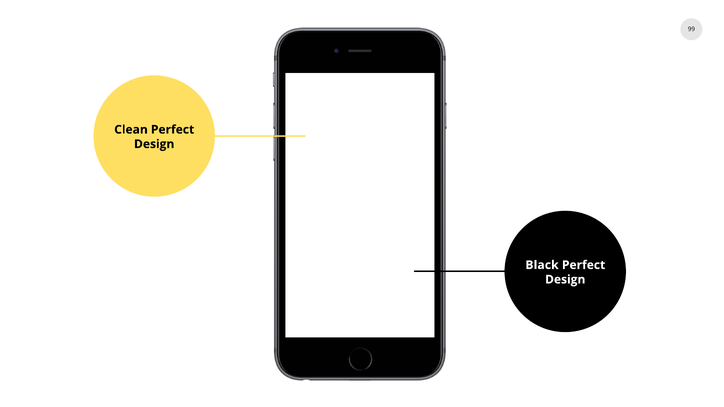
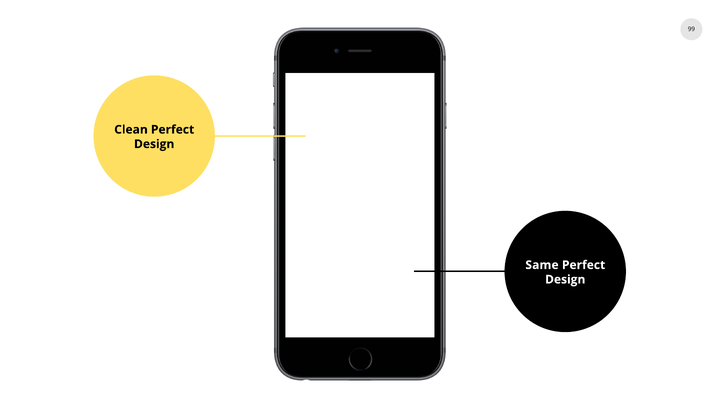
Black: Black -> Same
